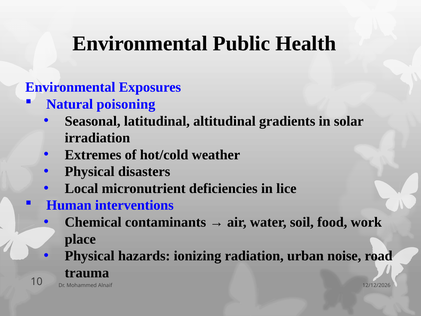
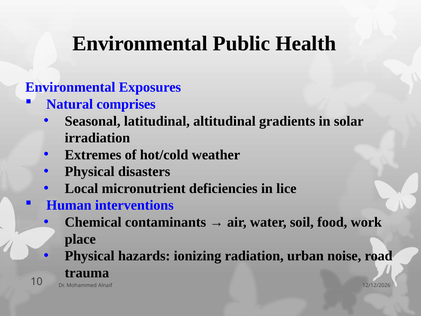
poisoning: poisoning -> comprises
